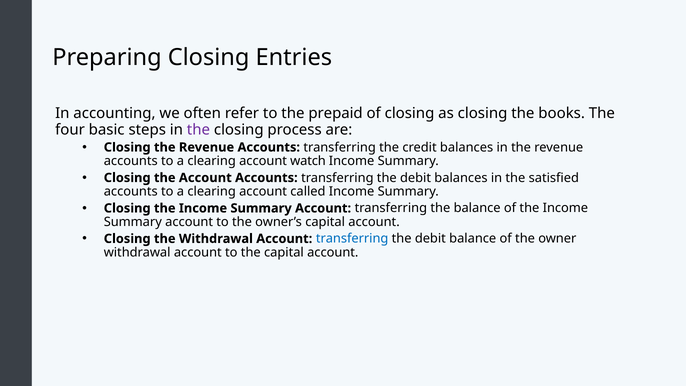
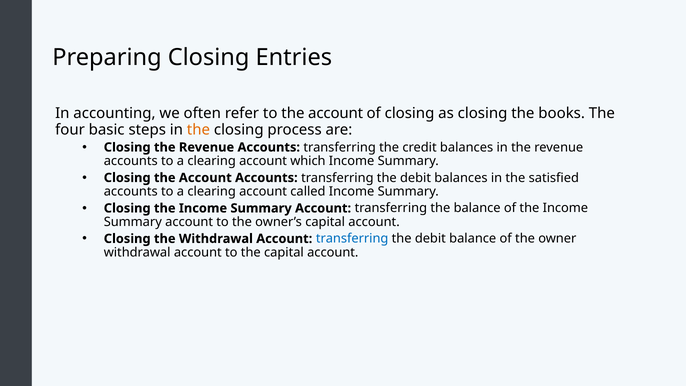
to the prepaid: prepaid -> account
the at (198, 130) colour: purple -> orange
watch: watch -> which
